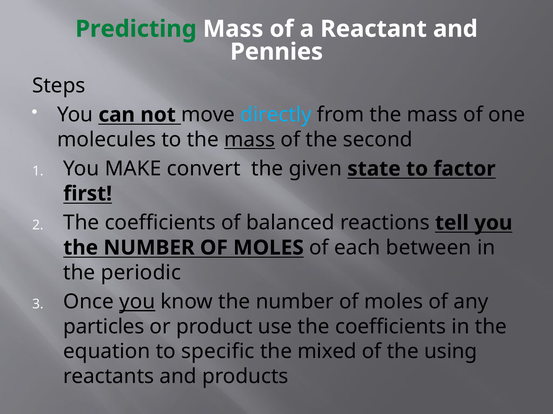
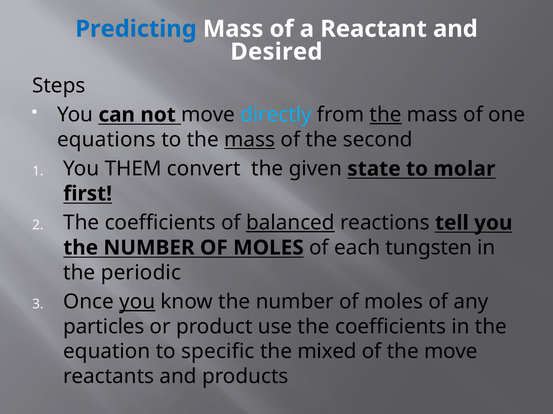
Predicting colour: green -> blue
Pennies: Pennies -> Desired
the at (386, 115) underline: none -> present
molecules: molecules -> equations
MAKE: MAKE -> THEM
factor: factor -> molar
balanced underline: none -> present
between: between -> tungsten
the using: using -> move
